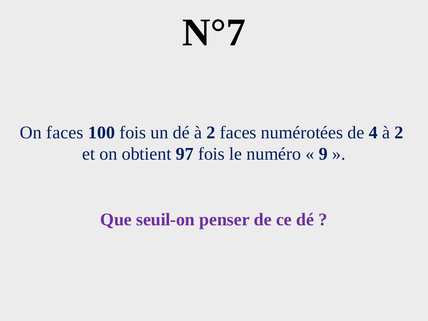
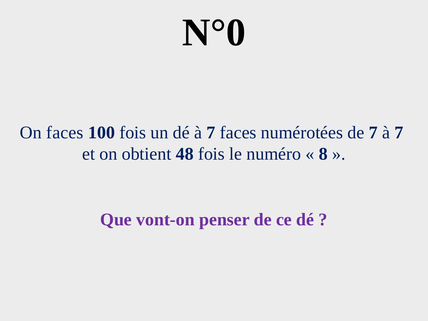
N°7: N°7 -> N°0
dé à 2: 2 -> 7
de 4: 4 -> 7
2 at (399, 133): 2 -> 7
97: 97 -> 48
9: 9 -> 8
seuil-on: seuil-on -> vont-on
